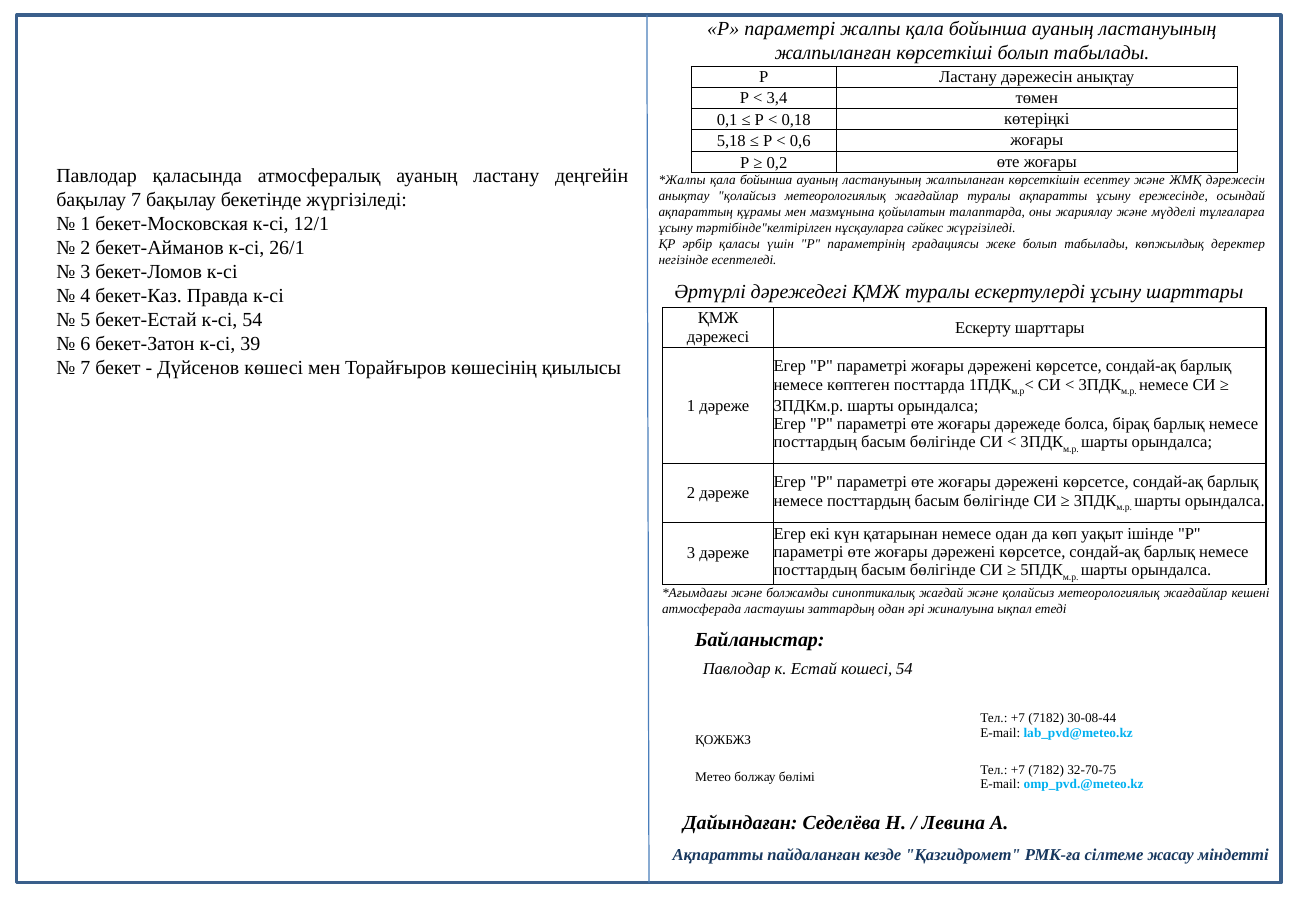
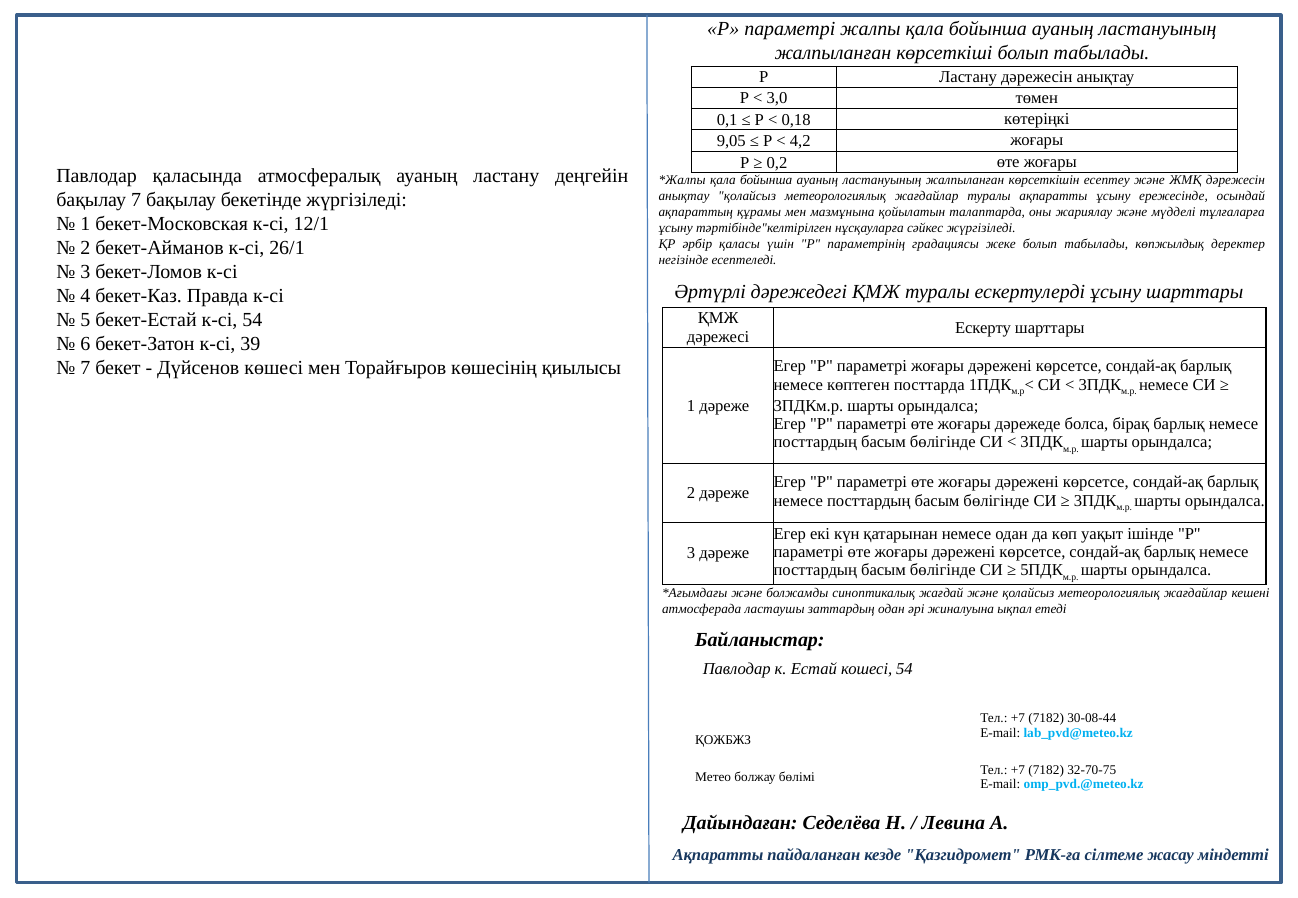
3,4: 3,4 -> 3,0
5,18: 5,18 -> 9,05
0,6: 0,6 -> 4,2
